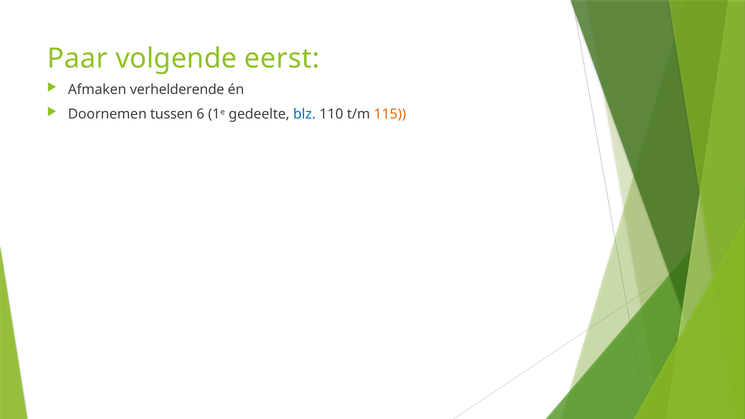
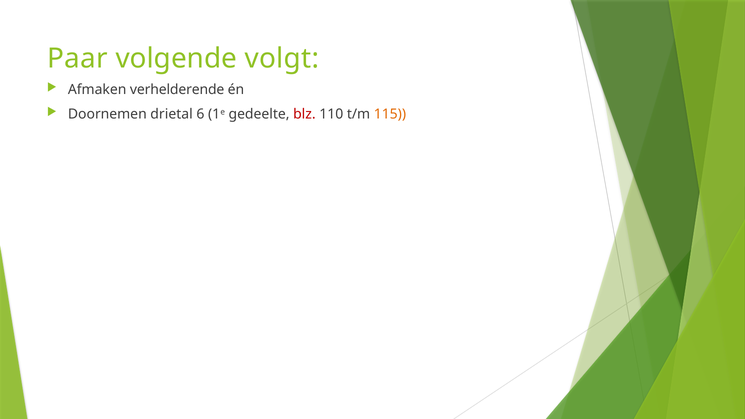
eerst: eerst -> volgt
tussen: tussen -> drietal
blz colour: blue -> red
